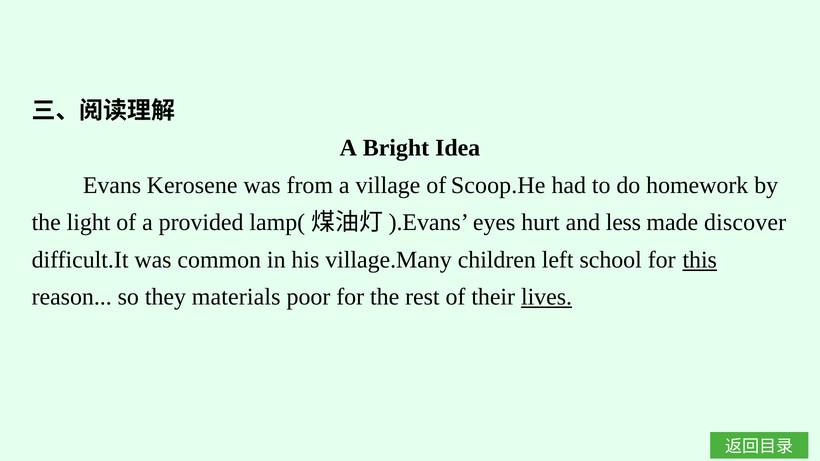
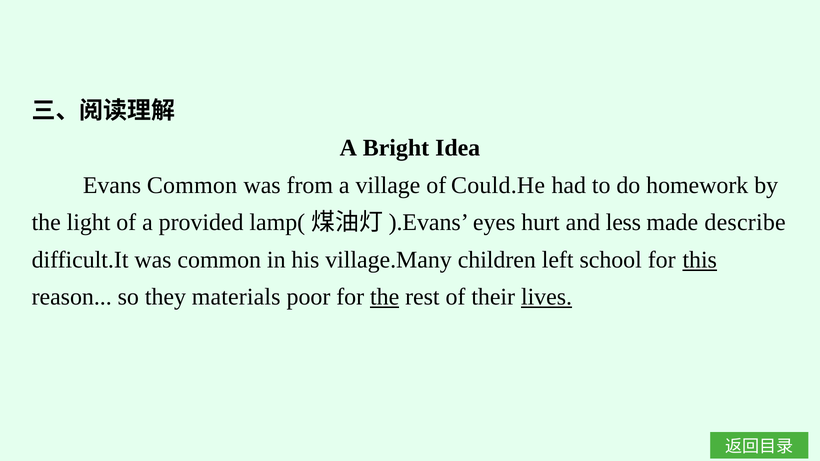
Evans Kerosene: Kerosene -> Common
Scoop.He: Scoop.He -> Could.He
discover: discover -> describe
the at (385, 297) underline: none -> present
